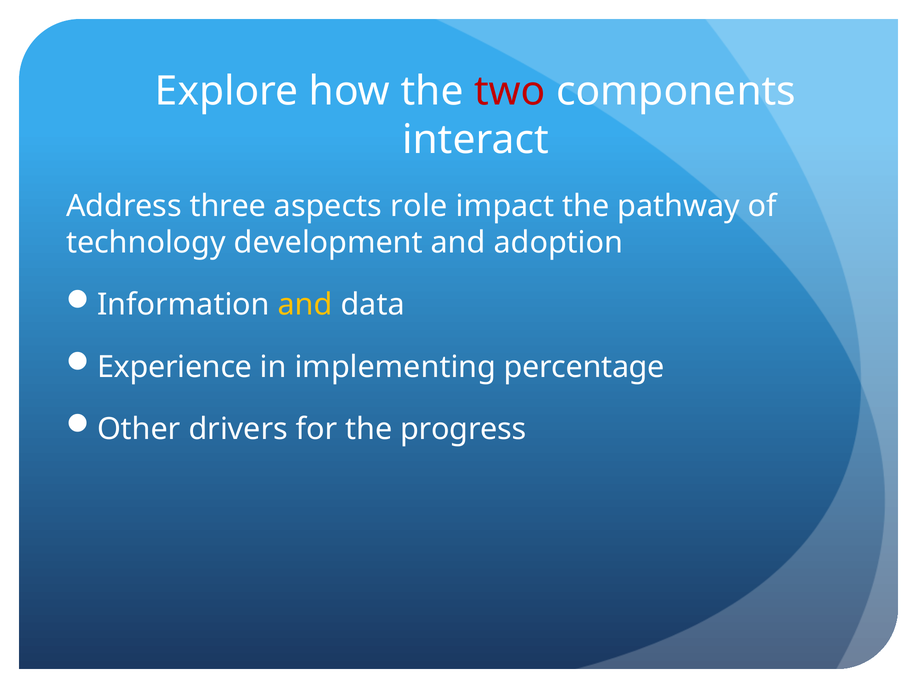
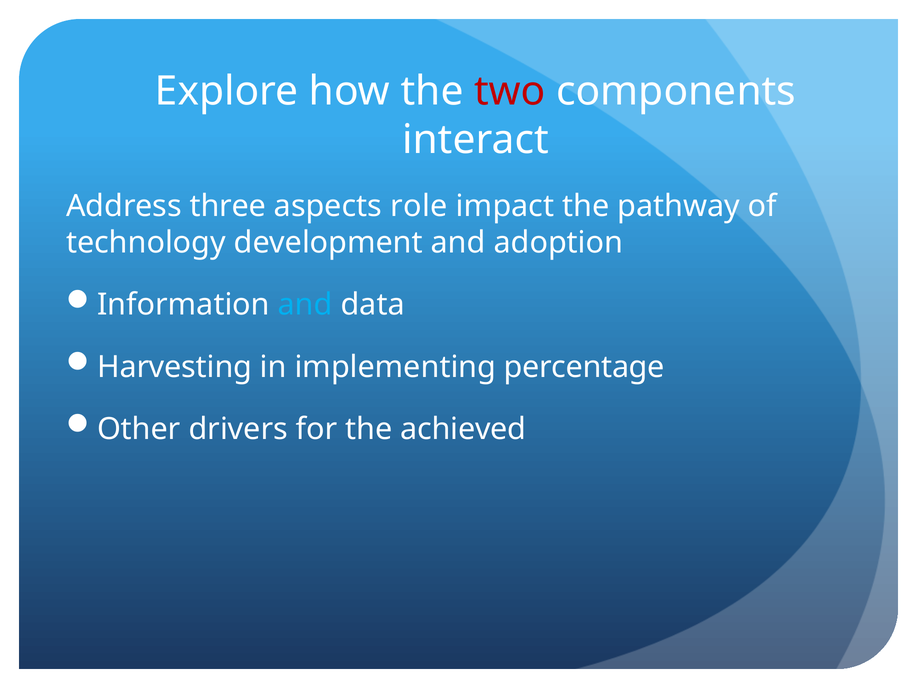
and at (305, 305) colour: yellow -> light blue
Experience: Experience -> Harvesting
progress: progress -> achieved
